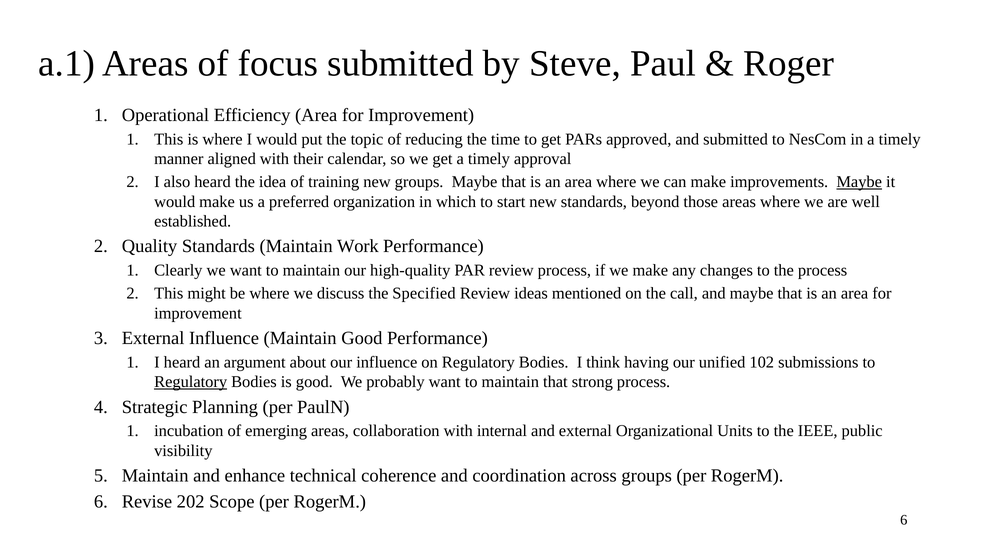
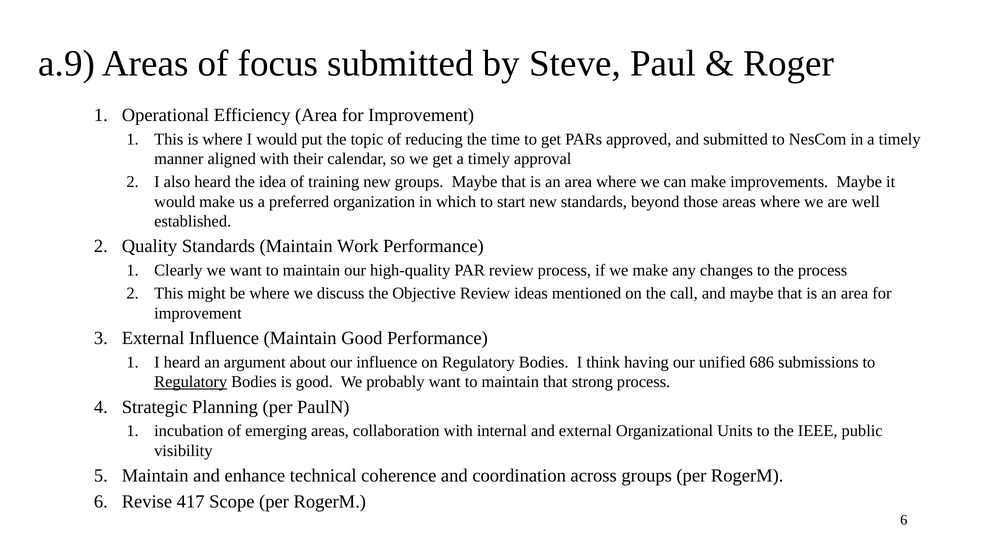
a.1: a.1 -> a.9
Maybe at (859, 182) underline: present -> none
Specified: Specified -> Objective
102: 102 -> 686
202: 202 -> 417
